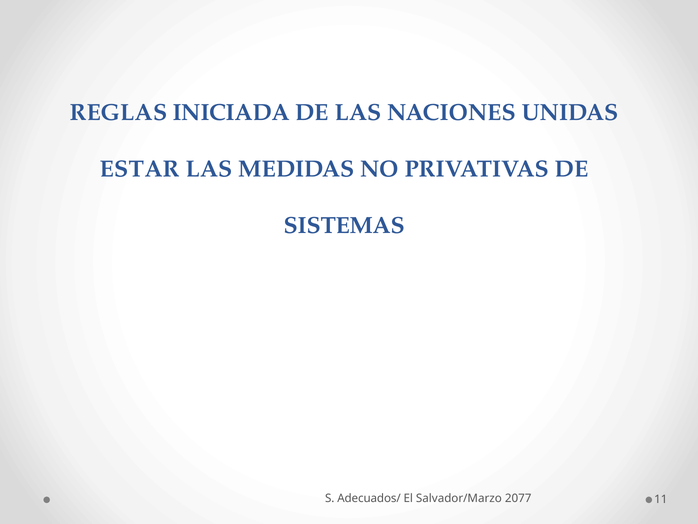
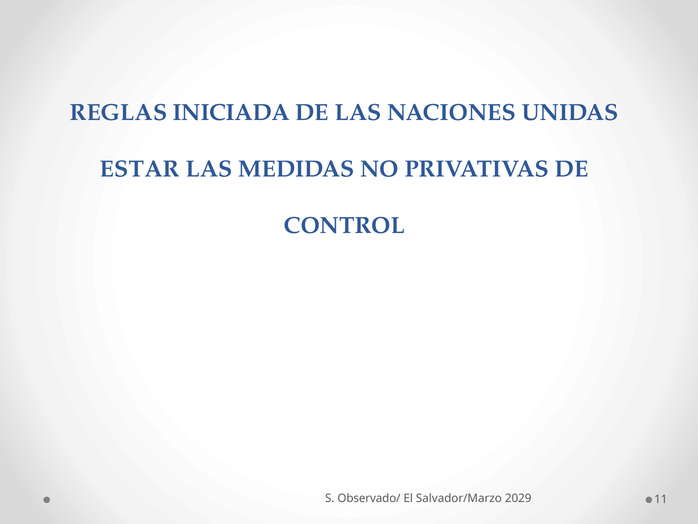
SISTEMAS: SISTEMAS -> CONTROL
Adecuados/: Adecuados/ -> Observado/
2077: 2077 -> 2029
